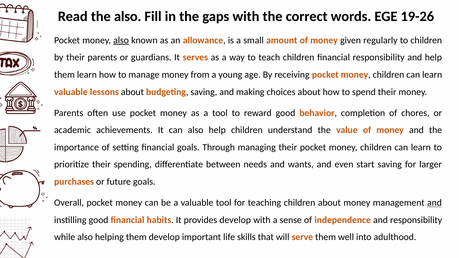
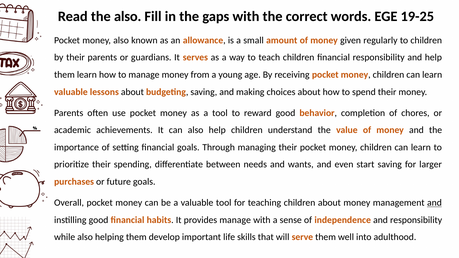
19-26: 19-26 -> 19-25
also at (121, 40) underline: present -> none
provides develop: develop -> manage
